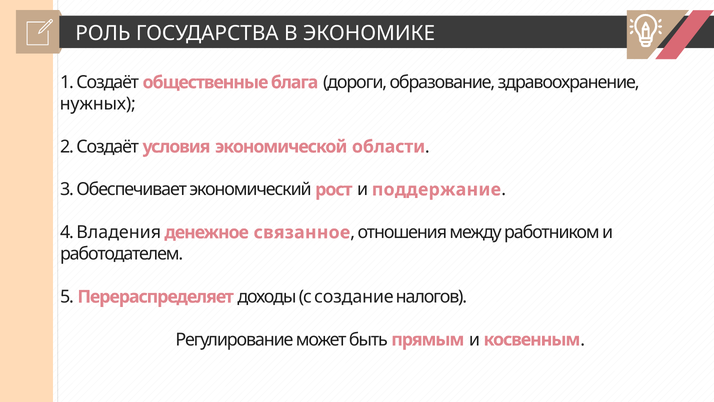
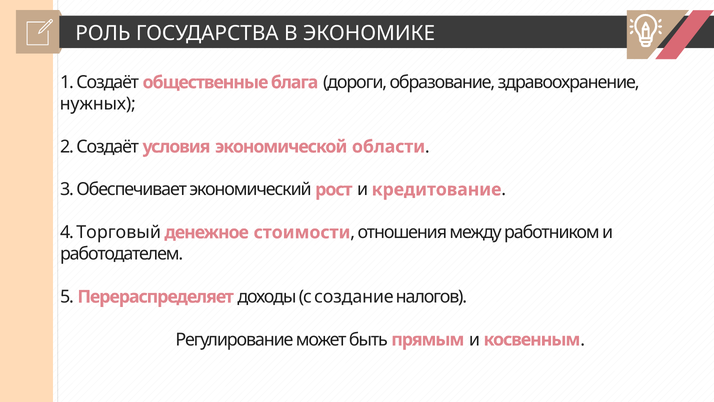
поддержание: поддержание -> кредитование
Владения: Владения -> Торговый
связанное: связанное -> стоимости
